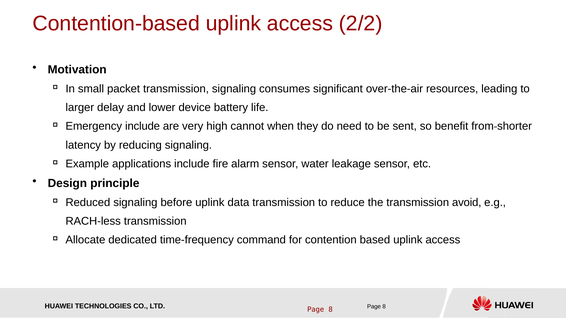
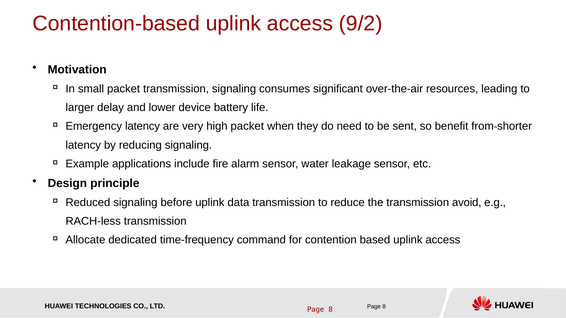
2/2: 2/2 -> 9/2
Emergency include: include -> latency
high cannot: cannot -> packet
